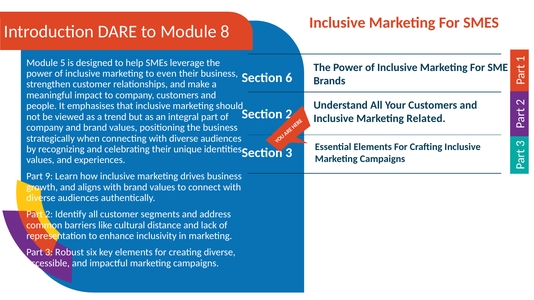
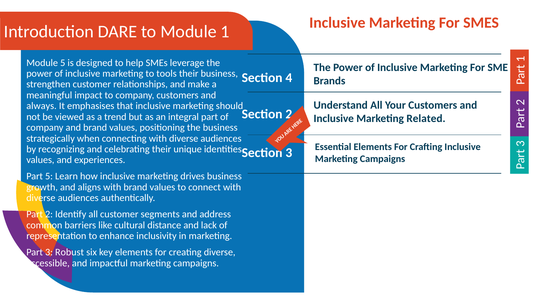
Module 8: 8 -> 1
even: even -> tools
6: 6 -> 4
people: people -> always
Part 9: 9 -> 5
